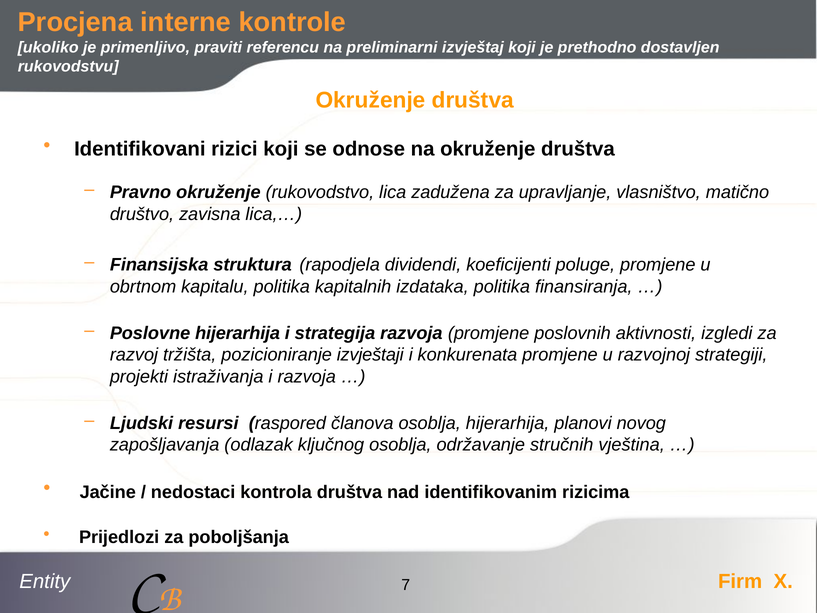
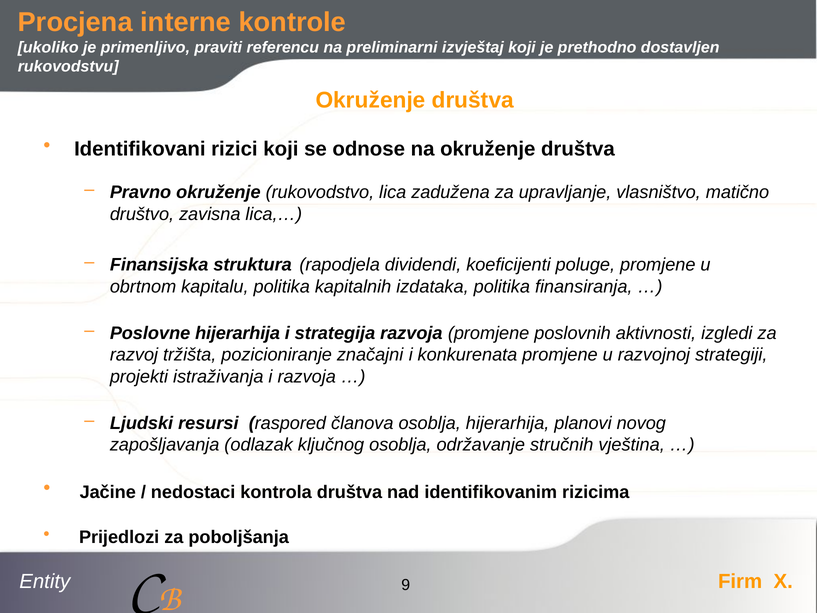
izvještaji: izvještaji -> značajni
7: 7 -> 9
